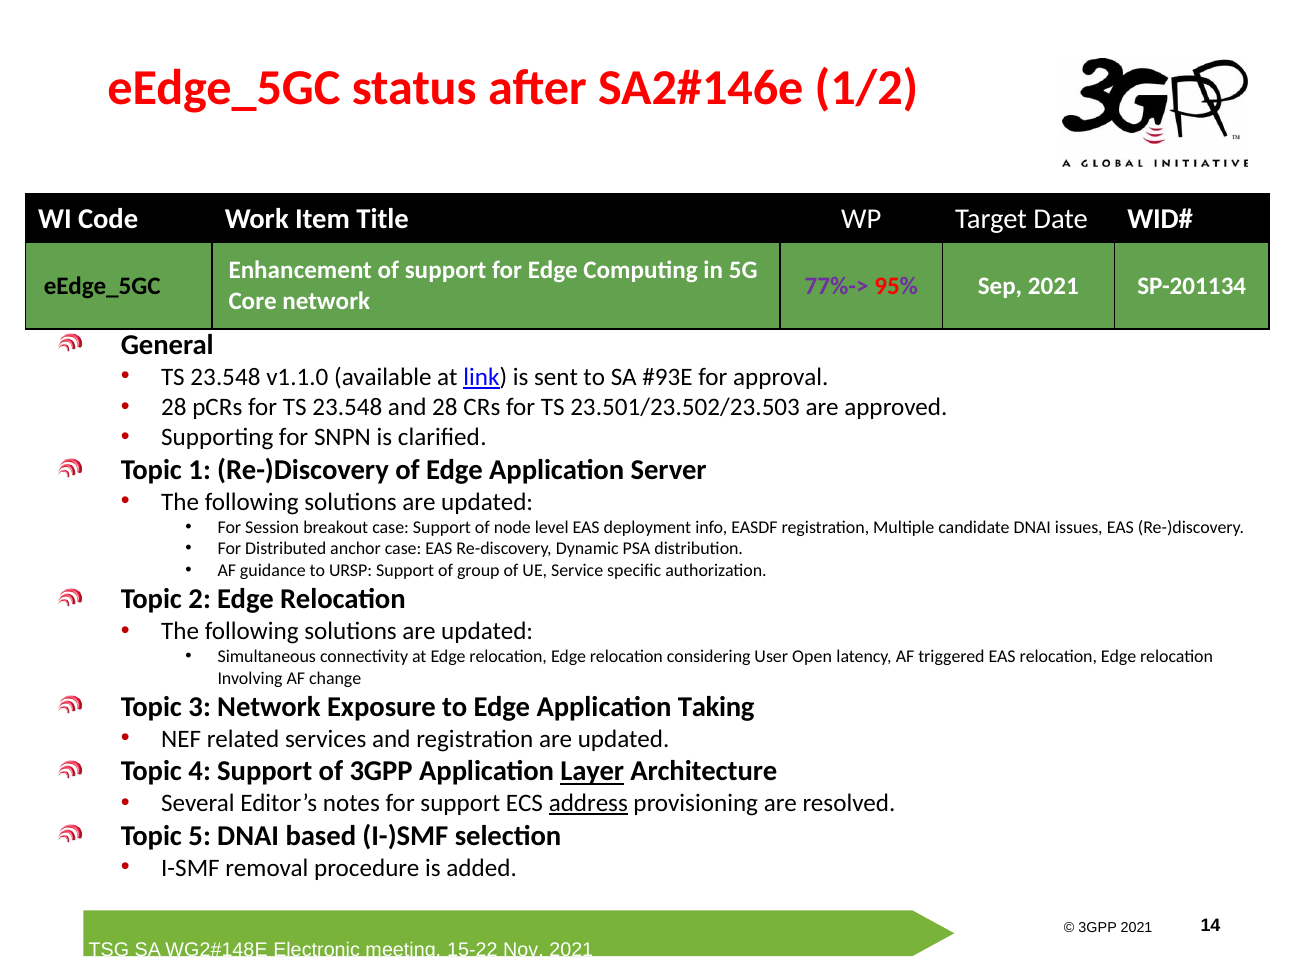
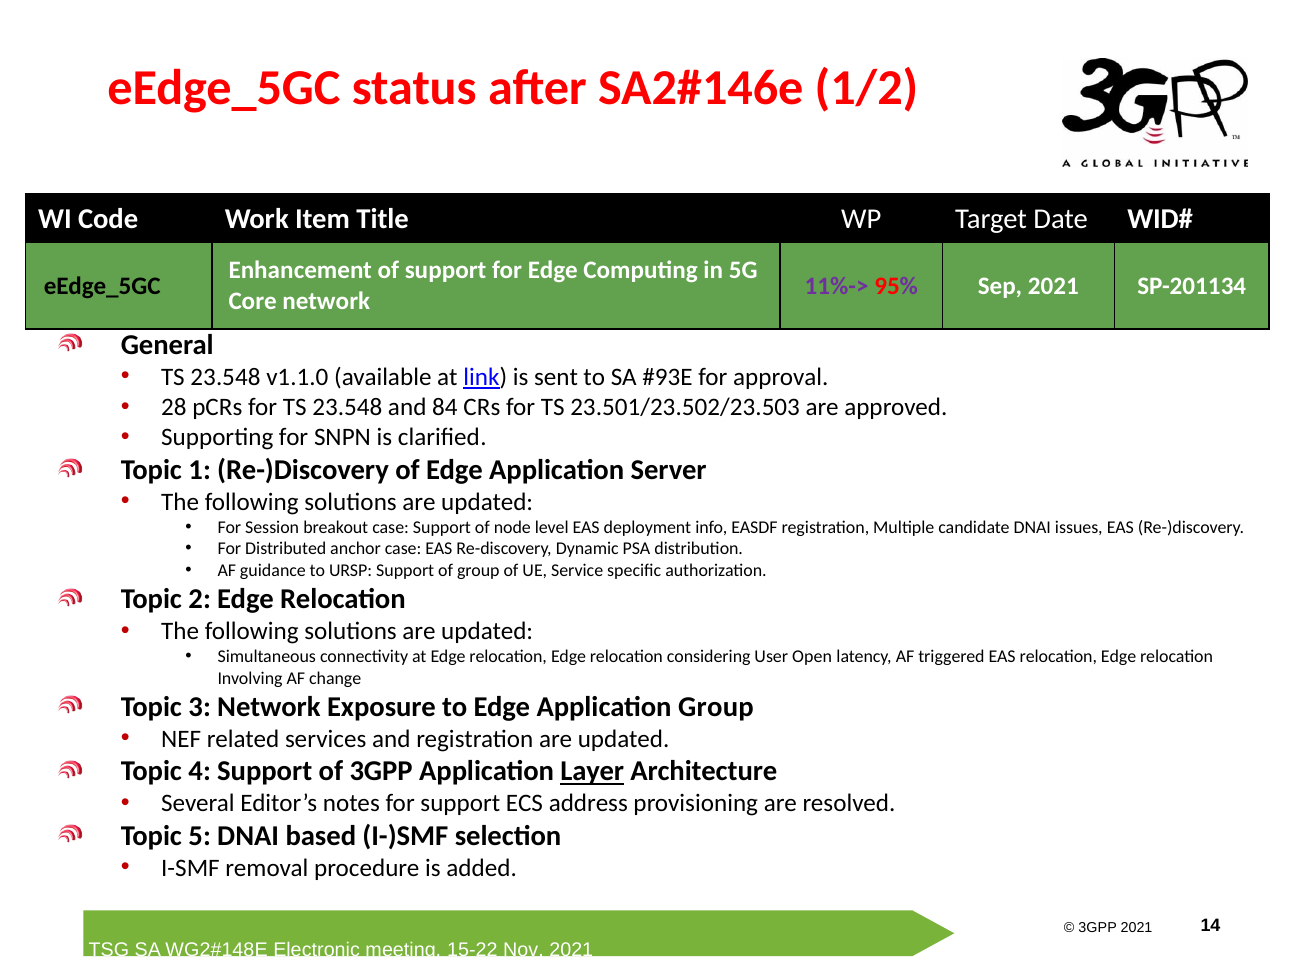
77%->: 77%-> -> 11%->
and 28: 28 -> 84
Application Taking: Taking -> Group
address underline: present -> none
